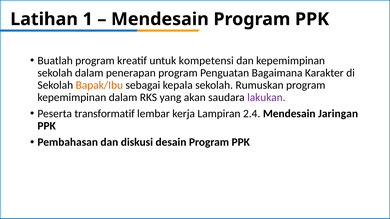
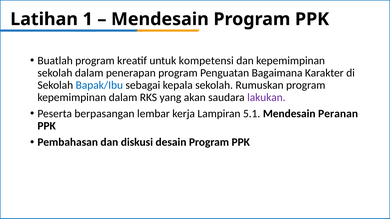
Bapak/Ibu colour: orange -> blue
transformatif: transformatif -> berpasangan
2.4: 2.4 -> 5.1
Jaringan: Jaringan -> Peranan
